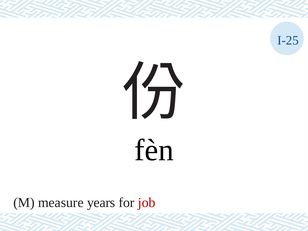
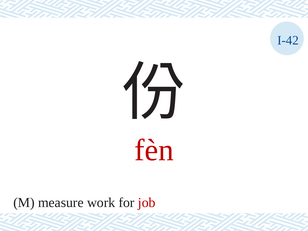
I-25: I-25 -> I-42
fèn colour: black -> red
years: years -> work
